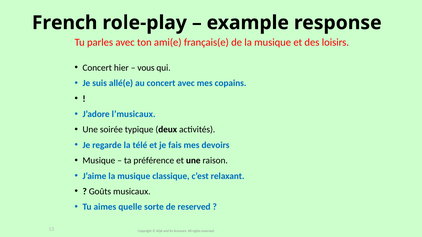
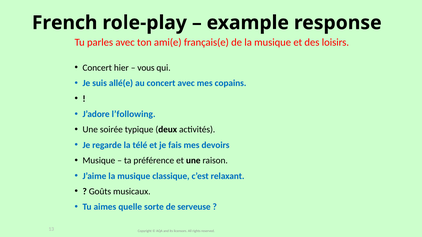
l’musicaux: l’musicaux -> l’following
de reserved: reserved -> serveuse
